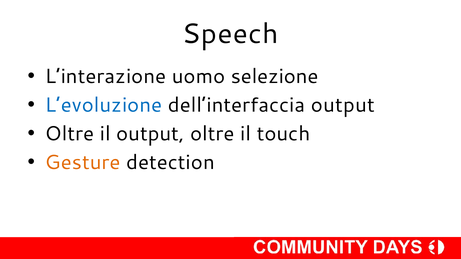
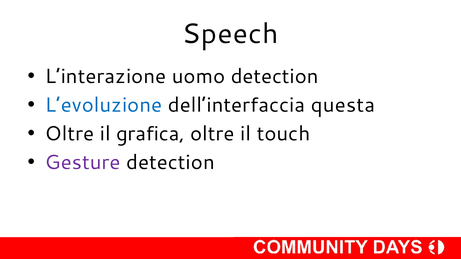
uomo selezione: selezione -> detection
dell’interfaccia output: output -> questa
il output: output -> grafica
Gesture colour: orange -> purple
